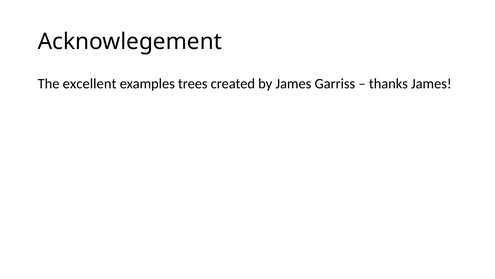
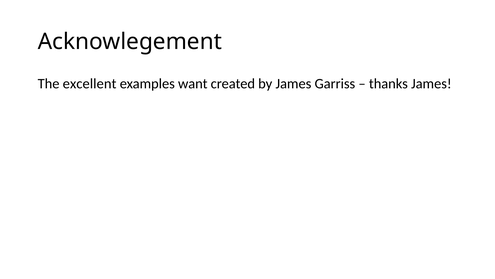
trees: trees -> want
